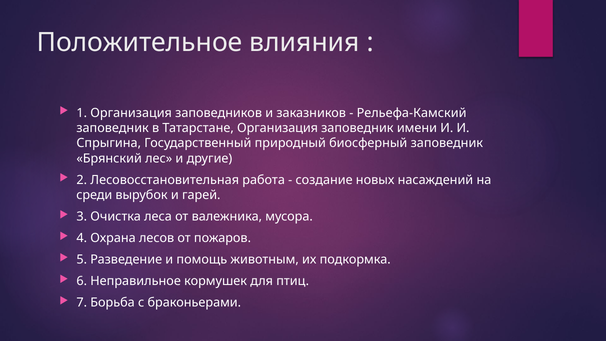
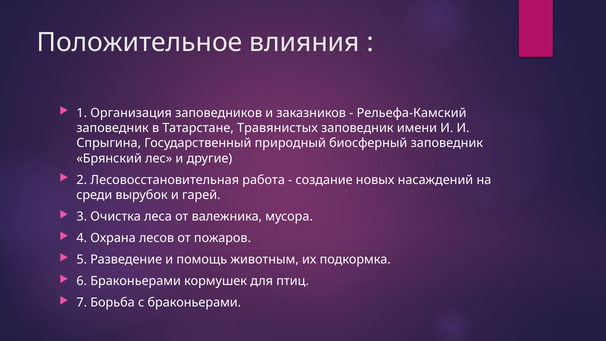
Татарстане Организация: Организация -> Травянистых
6 Неправильное: Неправильное -> Браконьерами
